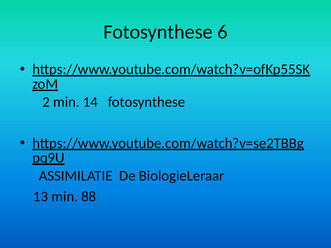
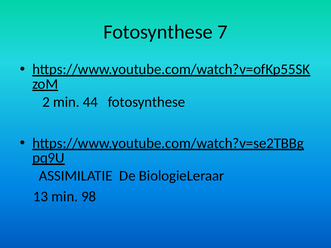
6: 6 -> 7
14: 14 -> 44
88: 88 -> 98
